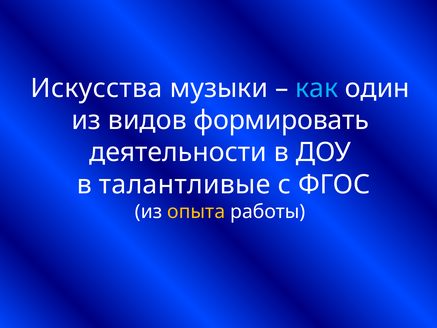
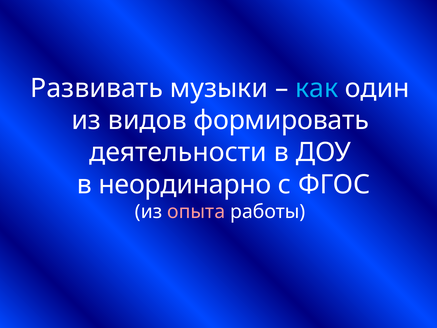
Искусства: Искусства -> Развивать
талантливые: талантливые -> неординарно
опыта colour: yellow -> pink
